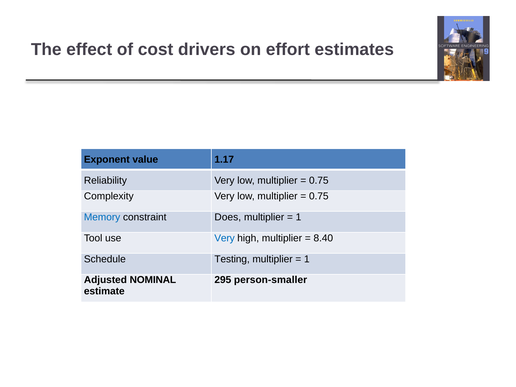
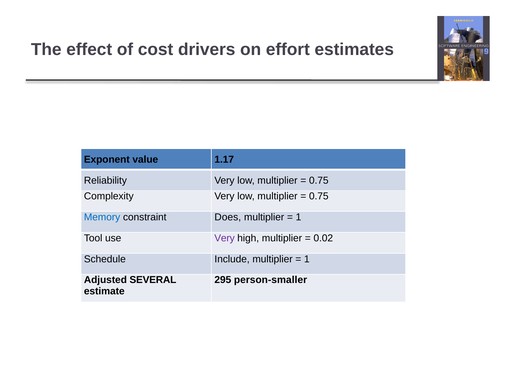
Very at (225, 238) colour: blue -> purple
8.40: 8.40 -> 0.02
Testing: Testing -> Include
NOMINAL: NOMINAL -> SEVERAL
